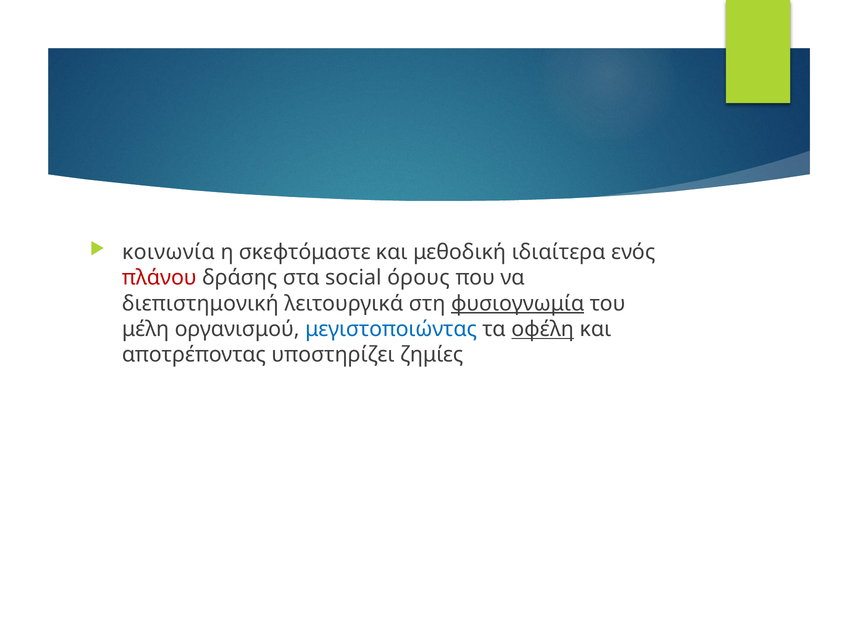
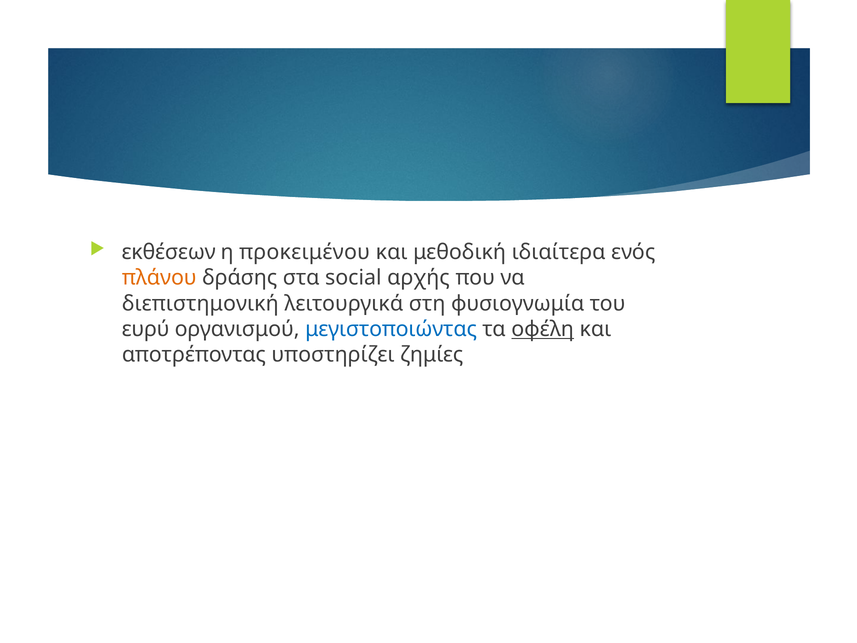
κοινωνία: κοινωνία -> εκθέσεων
σκεφτόμαστε: σκεφτόμαστε -> προκειμένου
πλάνου colour: red -> orange
όρους: όρους -> αρχής
φυσιογνωμία underline: present -> none
μέλη: μέλη -> ευρύ
